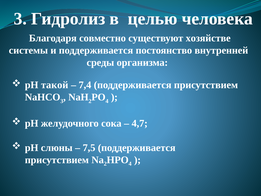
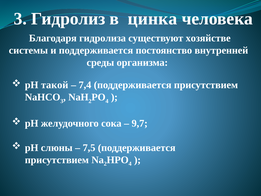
целью: целью -> цинка
совместно: совместно -> гидролиза
4,7: 4,7 -> 9,7
